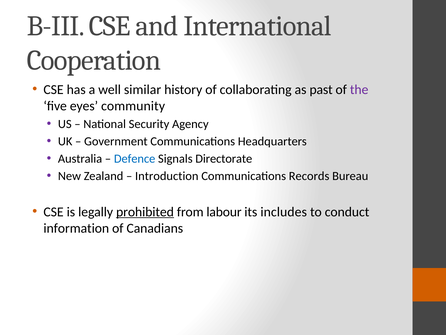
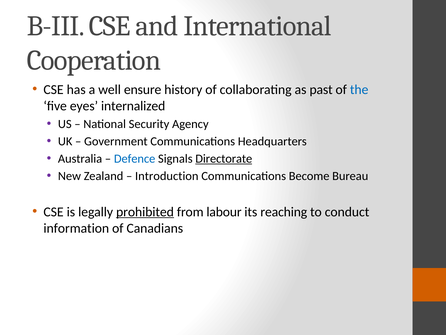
similar: similar -> ensure
the colour: purple -> blue
community: community -> internalized
Directorate underline: none -> present
Records: Records -> Become
includes: includes -> reaching
